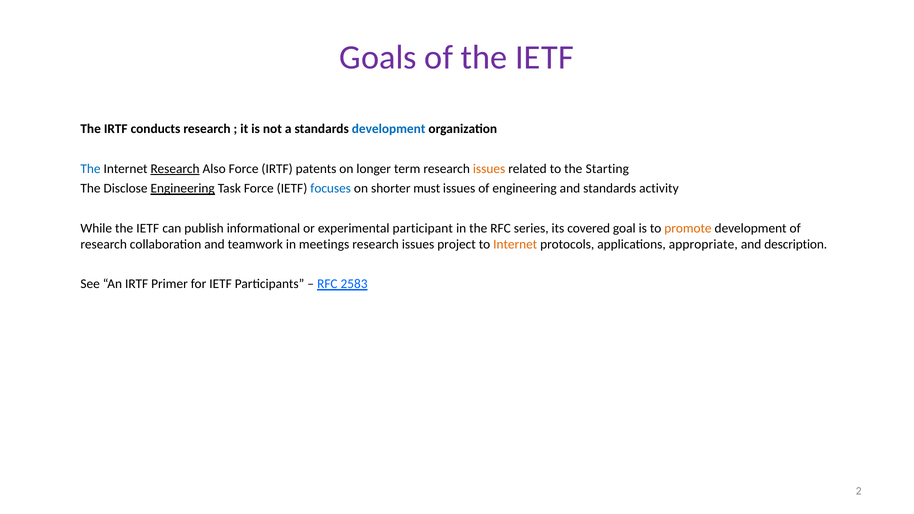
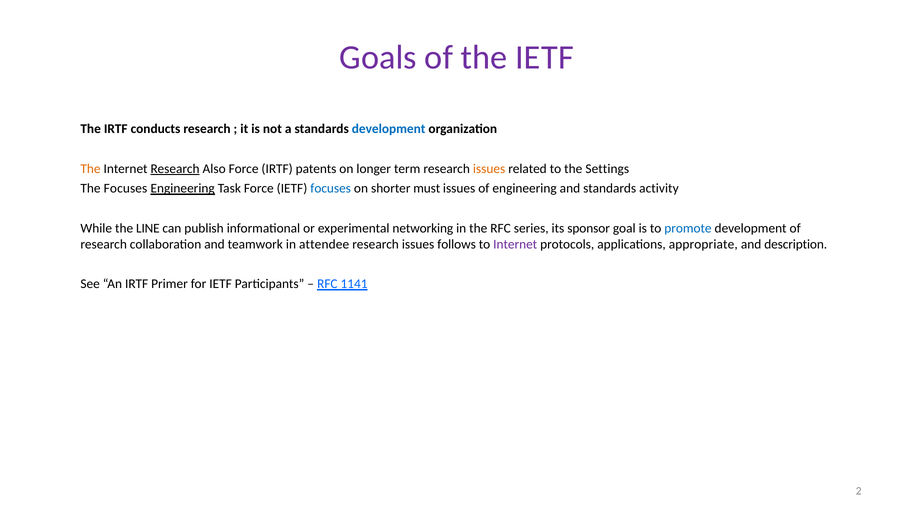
The at (91, 169) colour: blue -> orange
Starting: Starting -> Settings
The Disclose: Disclose -> Focuses
While the IETF: IETF -> LINE
participant: participant -> networking
covered: covered -> sponsor
promote colour: orange -> blue
meetings: meetings -> attendee
project: project -> follows
Internet at (515, 244) colour: orange -> purple
2583: 2583 -> 1141
